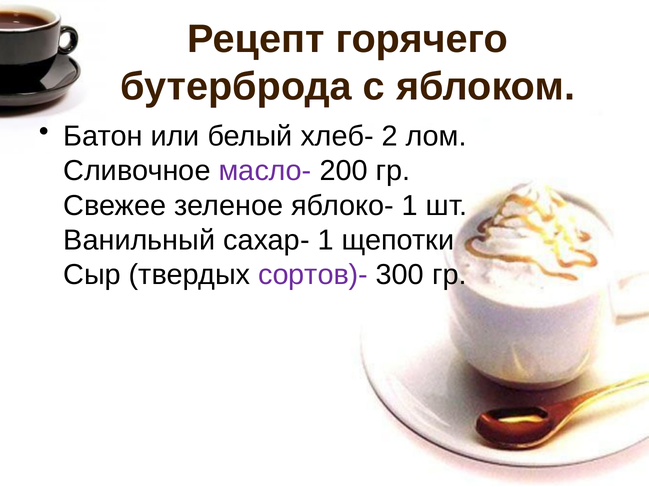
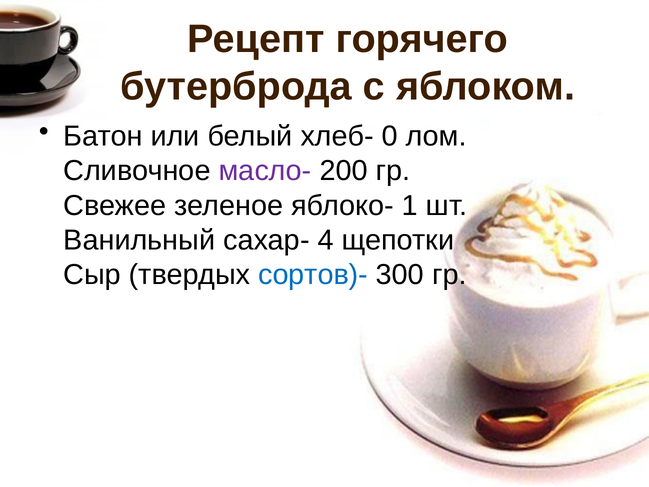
2: 2 -> 0
сахар- 1: 1 -> 4
сортов)- colour: purple -> blue
